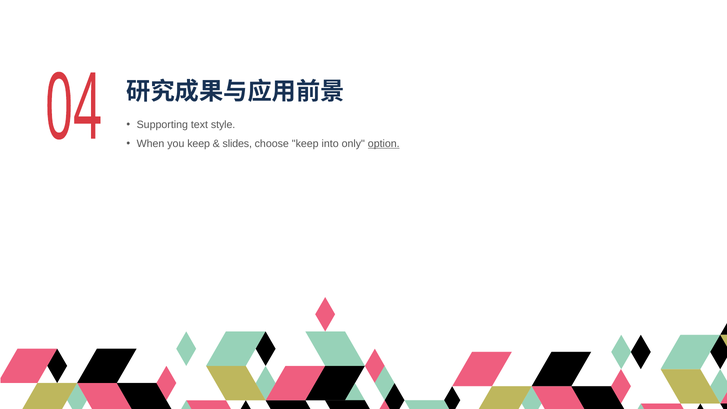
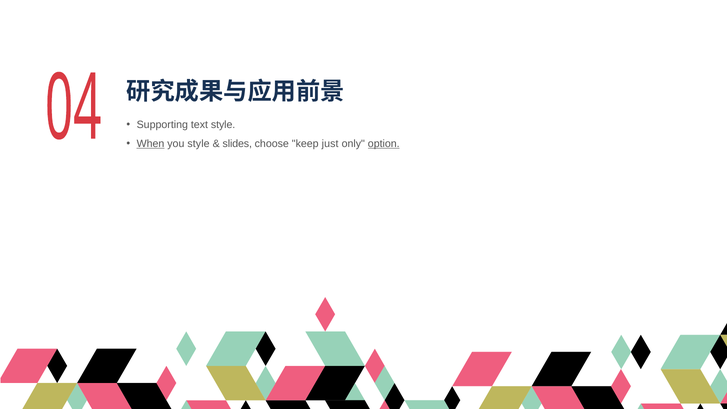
When underline: none -> present
you keep: keep -> style
into: into -> just
